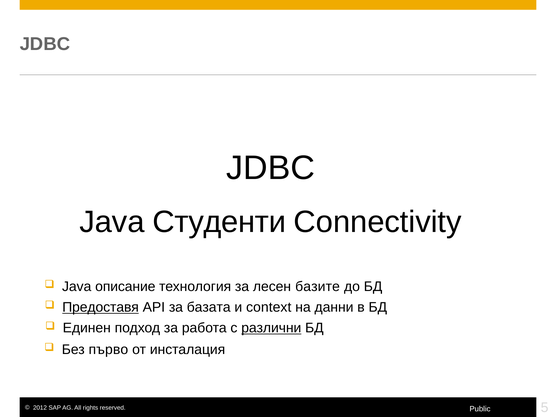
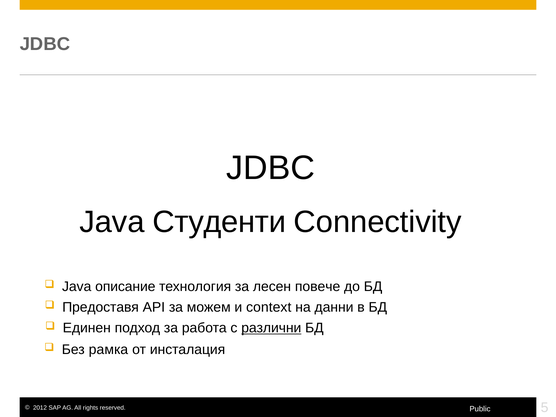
базите: базите -> повече
Предоставя underline: present -> none
базата: базата -> можем
първо: първо -> рамка
